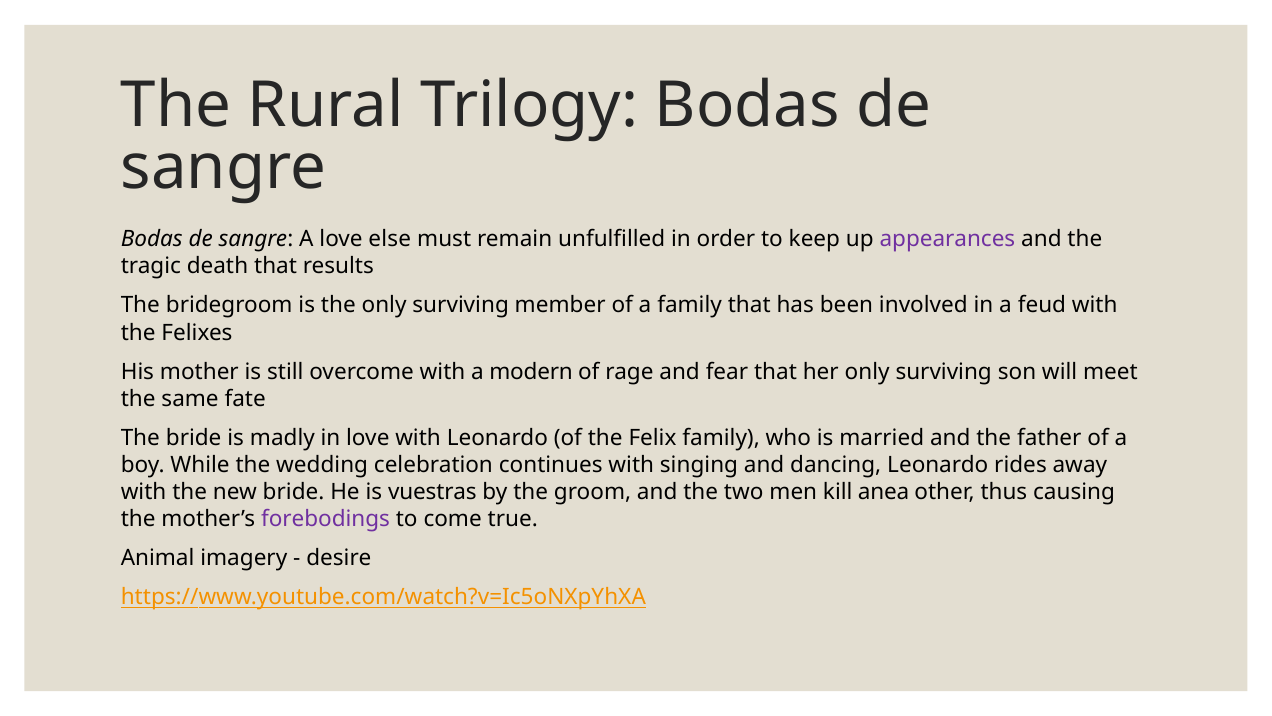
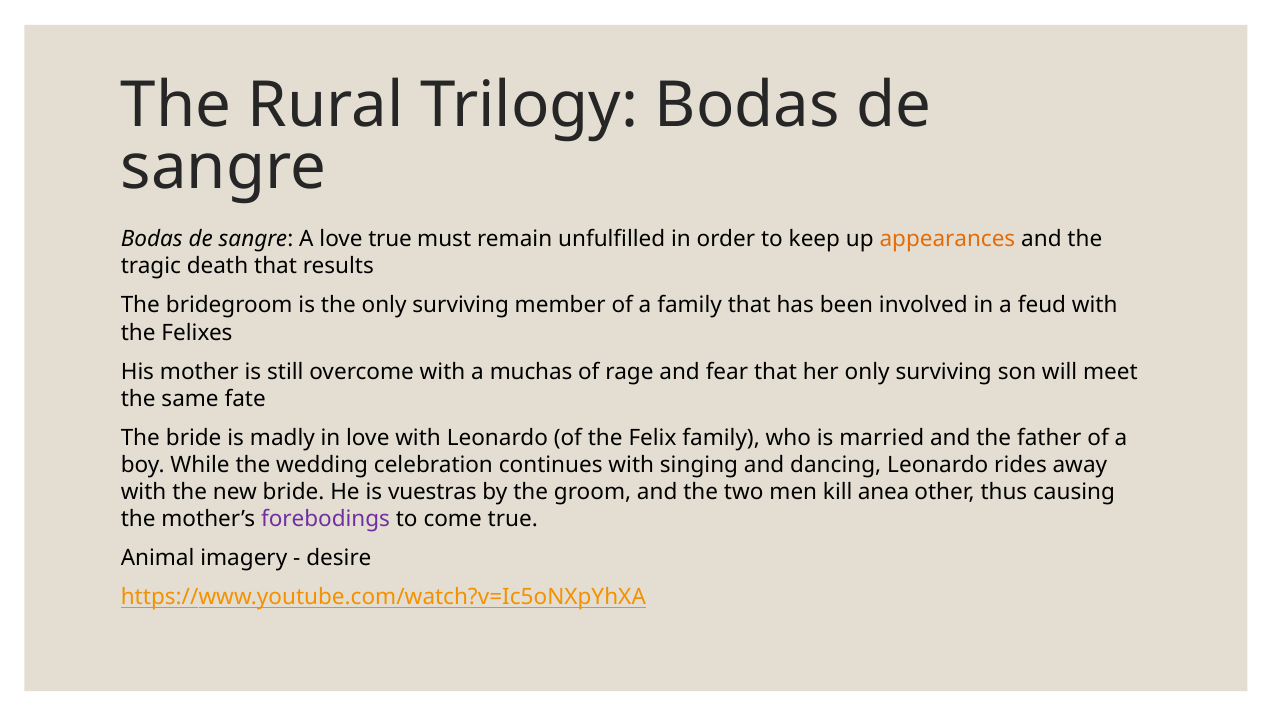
love else: else -> true
appearances colour: purple -> orange
modern: modern -> muchas
